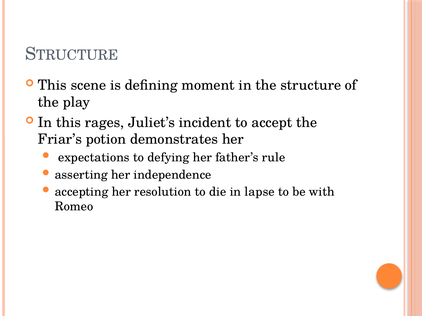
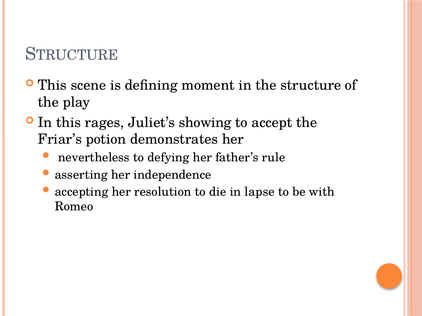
incident: incident -> showing
expectations: expectations -> nevertheless
